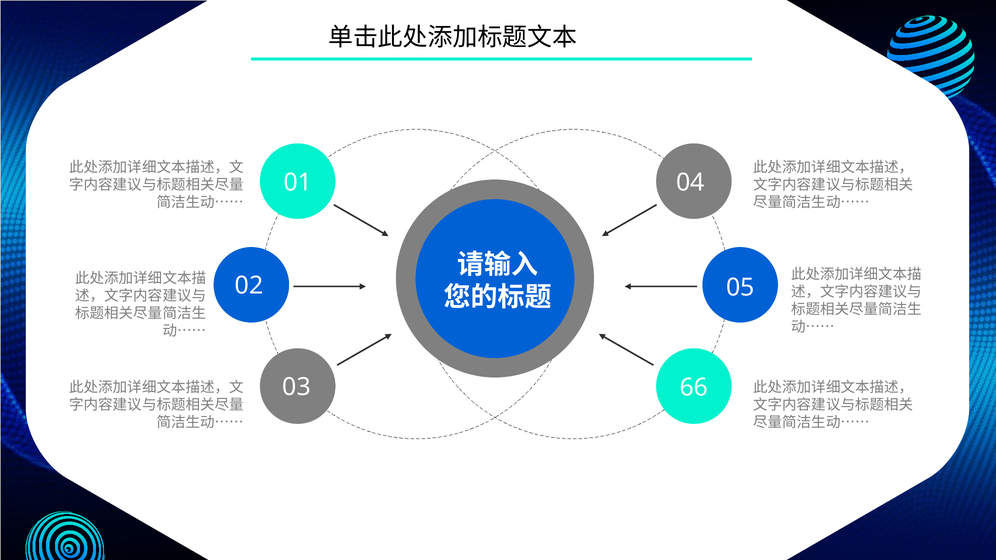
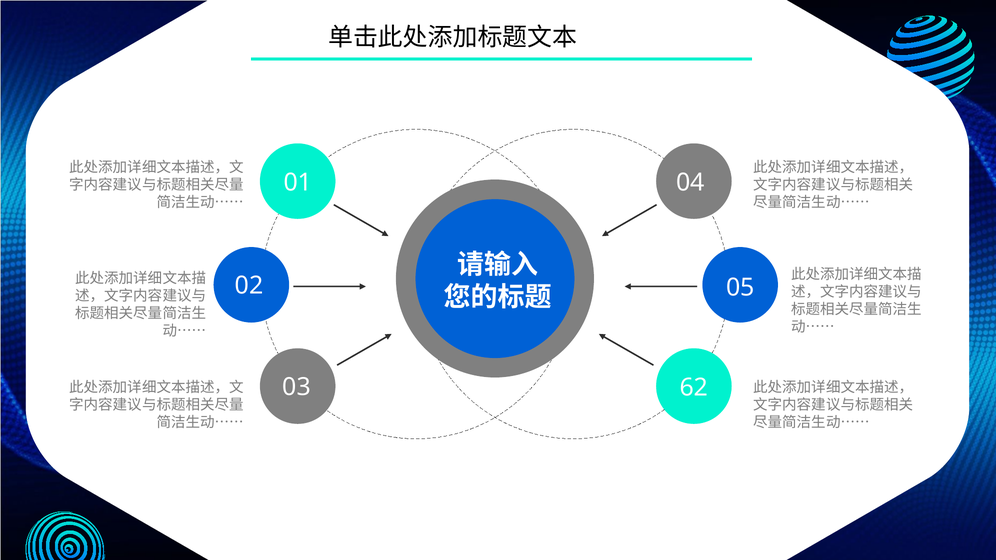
66: 66 -> 62
